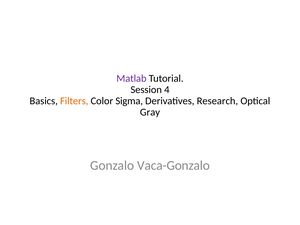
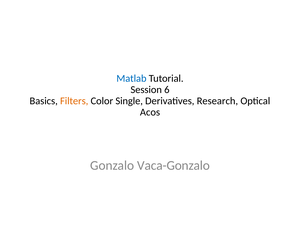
Matlab colour: purple -> blue
4: 4 -> 6
Sigma: Sigma -> Single
Gray: Gray -> Acos
